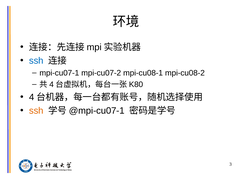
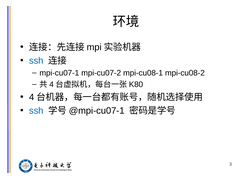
ssh at (36, 110) colour: orange -> blue
